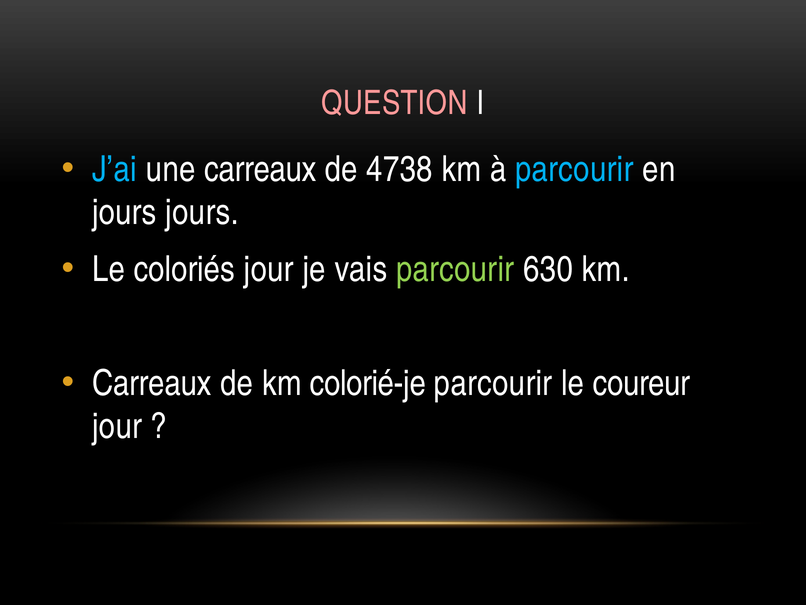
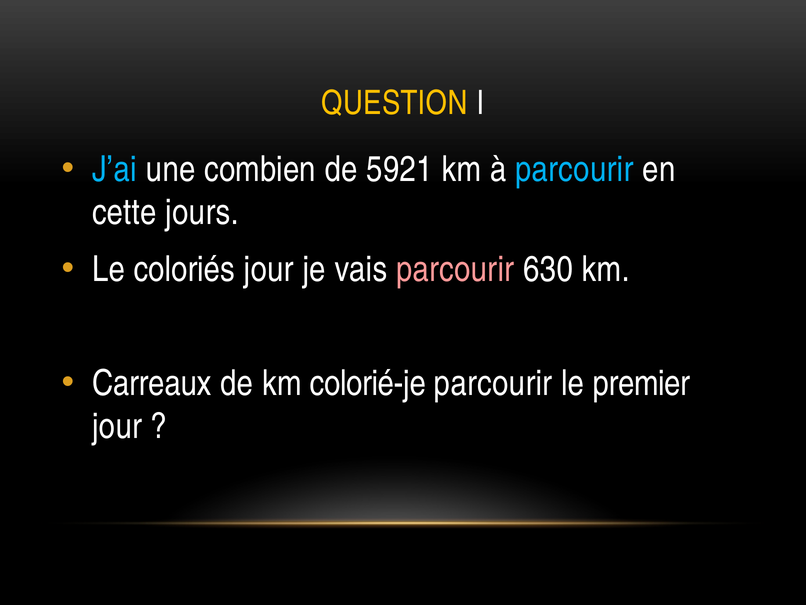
QUESTION colour: pink -> yellow
une carreaux: carreaux -> combien
4738: 4738 -> 5921
jours at (124, 212): jours -> cette
parcourir at (455, 269) colour: light green -> pink
coureur: coureur -> premier
